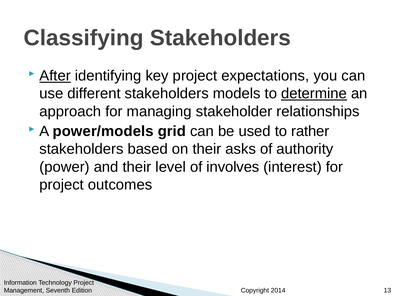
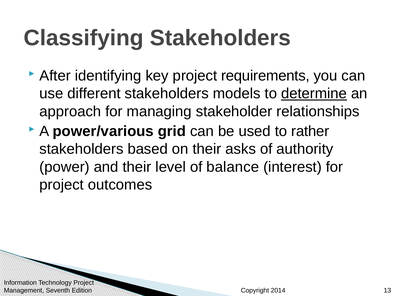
After underline: present -> none
expectations: expectations -> requirements
power/models: power/models -> power/various
involves: involves -> balance
